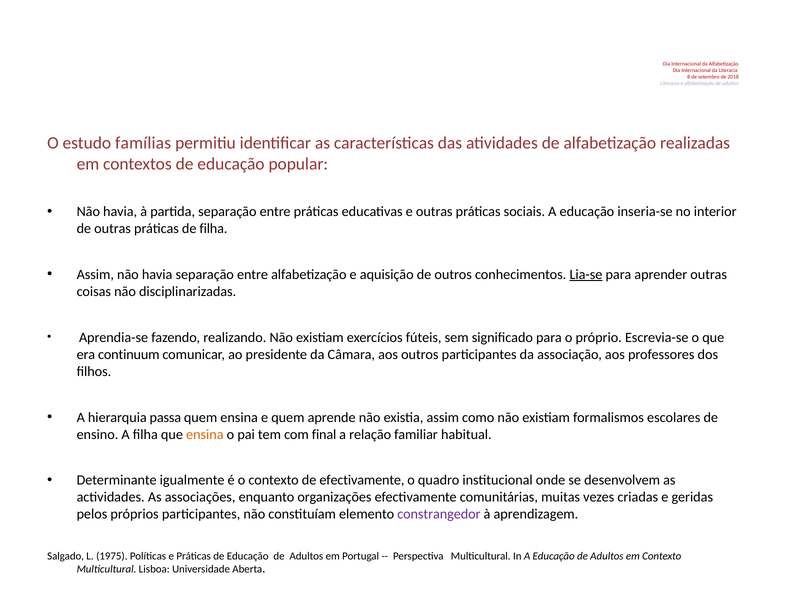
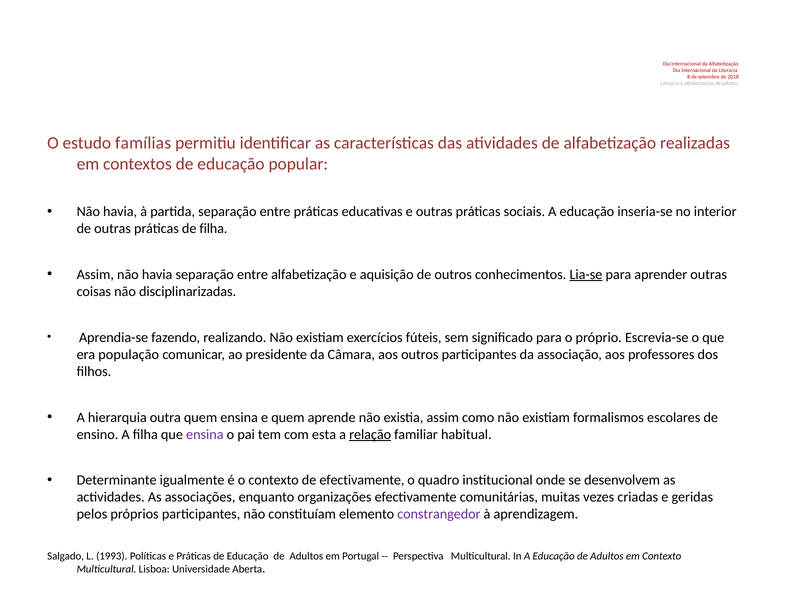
continuum: continuum -> população
passa: passa -> outra
ensina at (205, 435) colour: orange -> purple
final: final -> esta
relação underline: none -> present
1975: 1975 -> 1993
